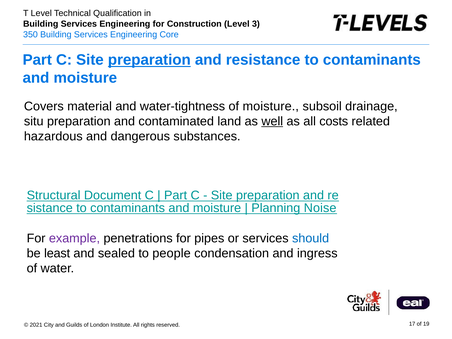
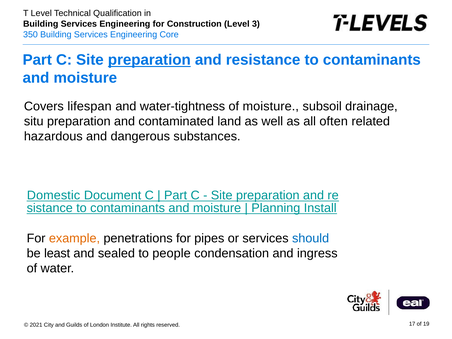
material: material -> lifespan
well underline: present -> none
costs: costs -> often
Structural: Structural -> Domestic
Noise: Noise -> Install
example colour: purple -> orange
